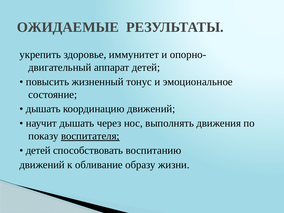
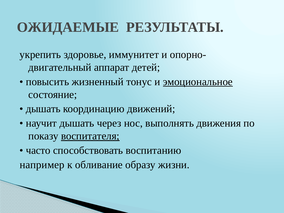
эмоциональное underline: none -> present
детей at (38, 150): детей -> часто
движений at (42, 165): движений -> например
